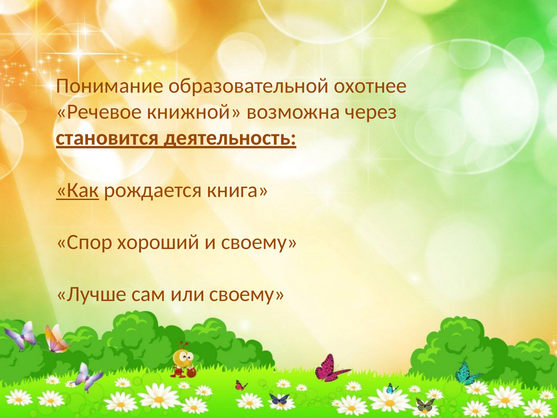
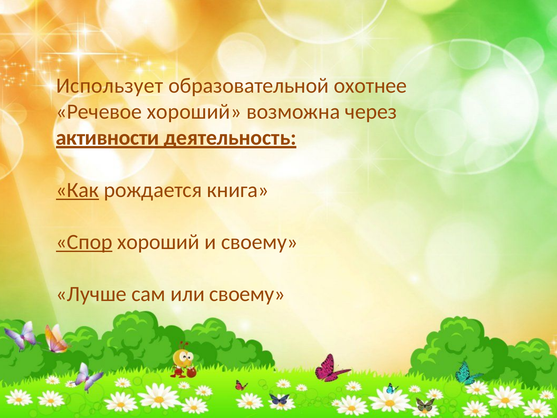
Понимание: Понимание -> Использует
Речевое книжной: книжной -> хороший
становится: становится -> активности
Спор underline: none -> present
